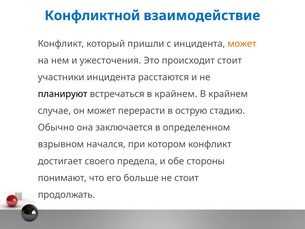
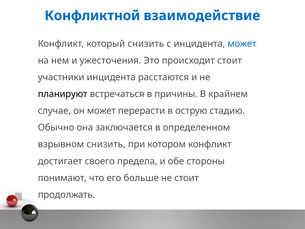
который пришли: пришли -> снизить
может at (242, 44) colour: orange -> blue
встречаться в крайнем: крайнем -> причины
взрывном начался: начался -> снизить
